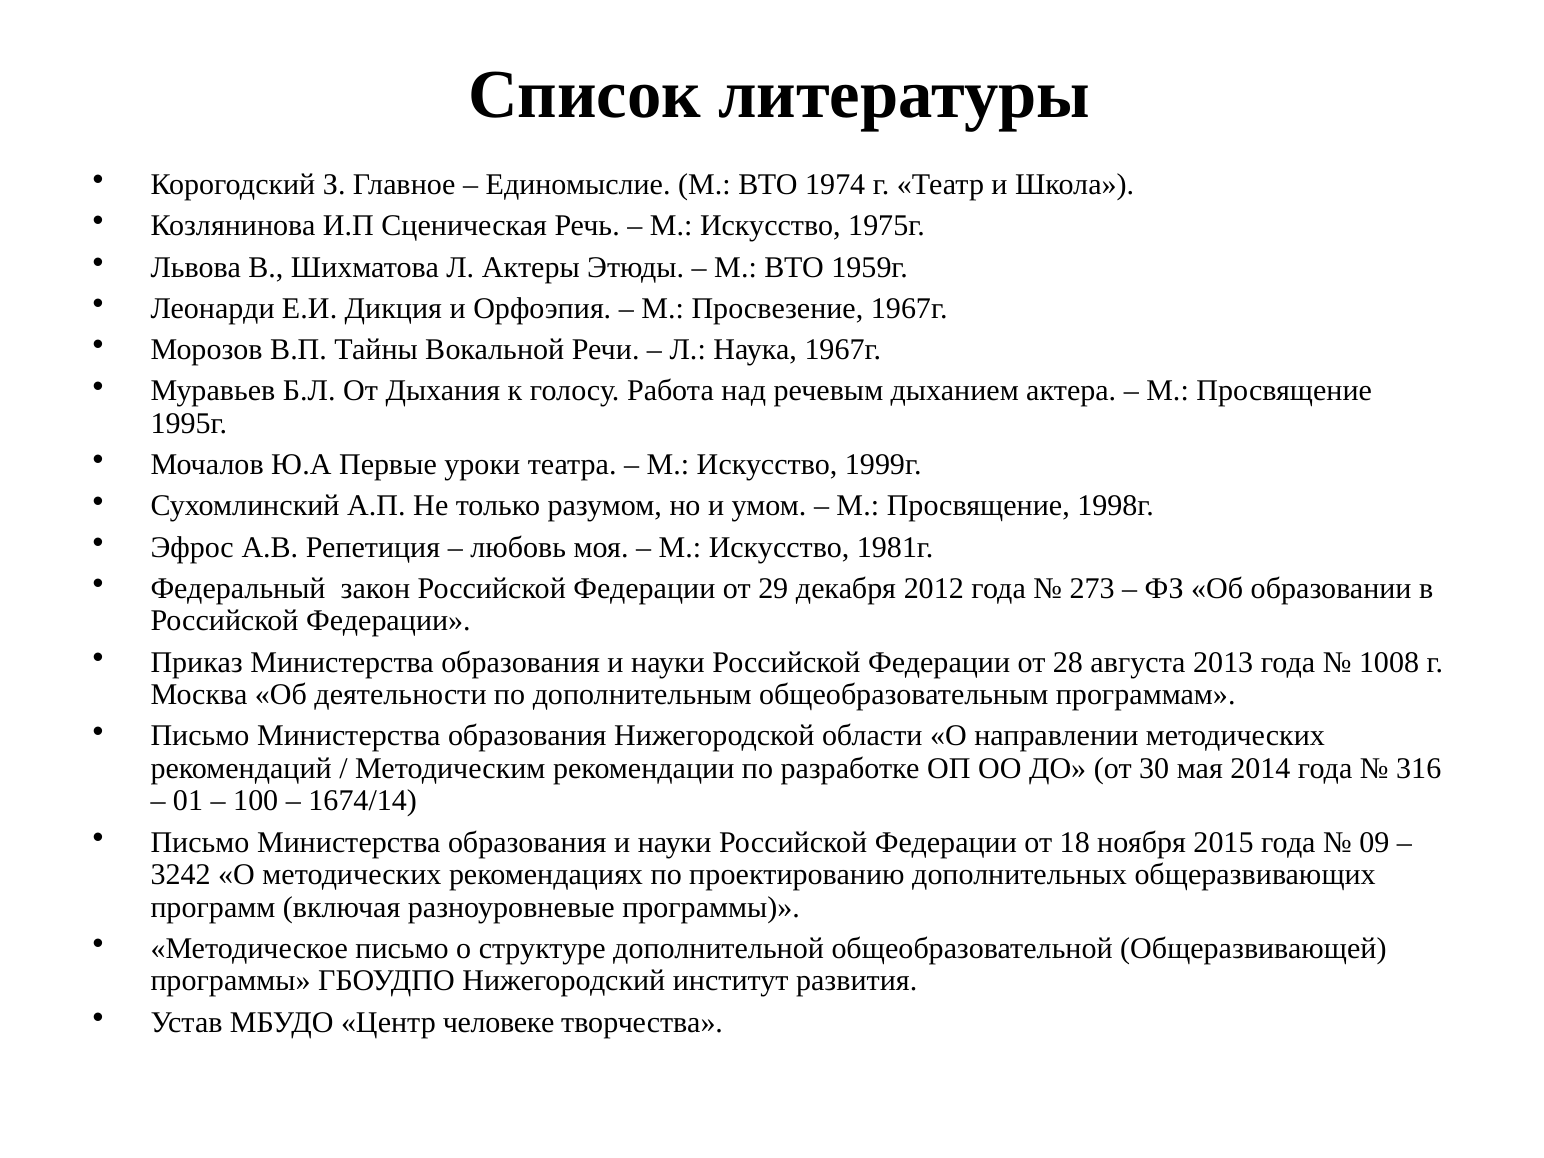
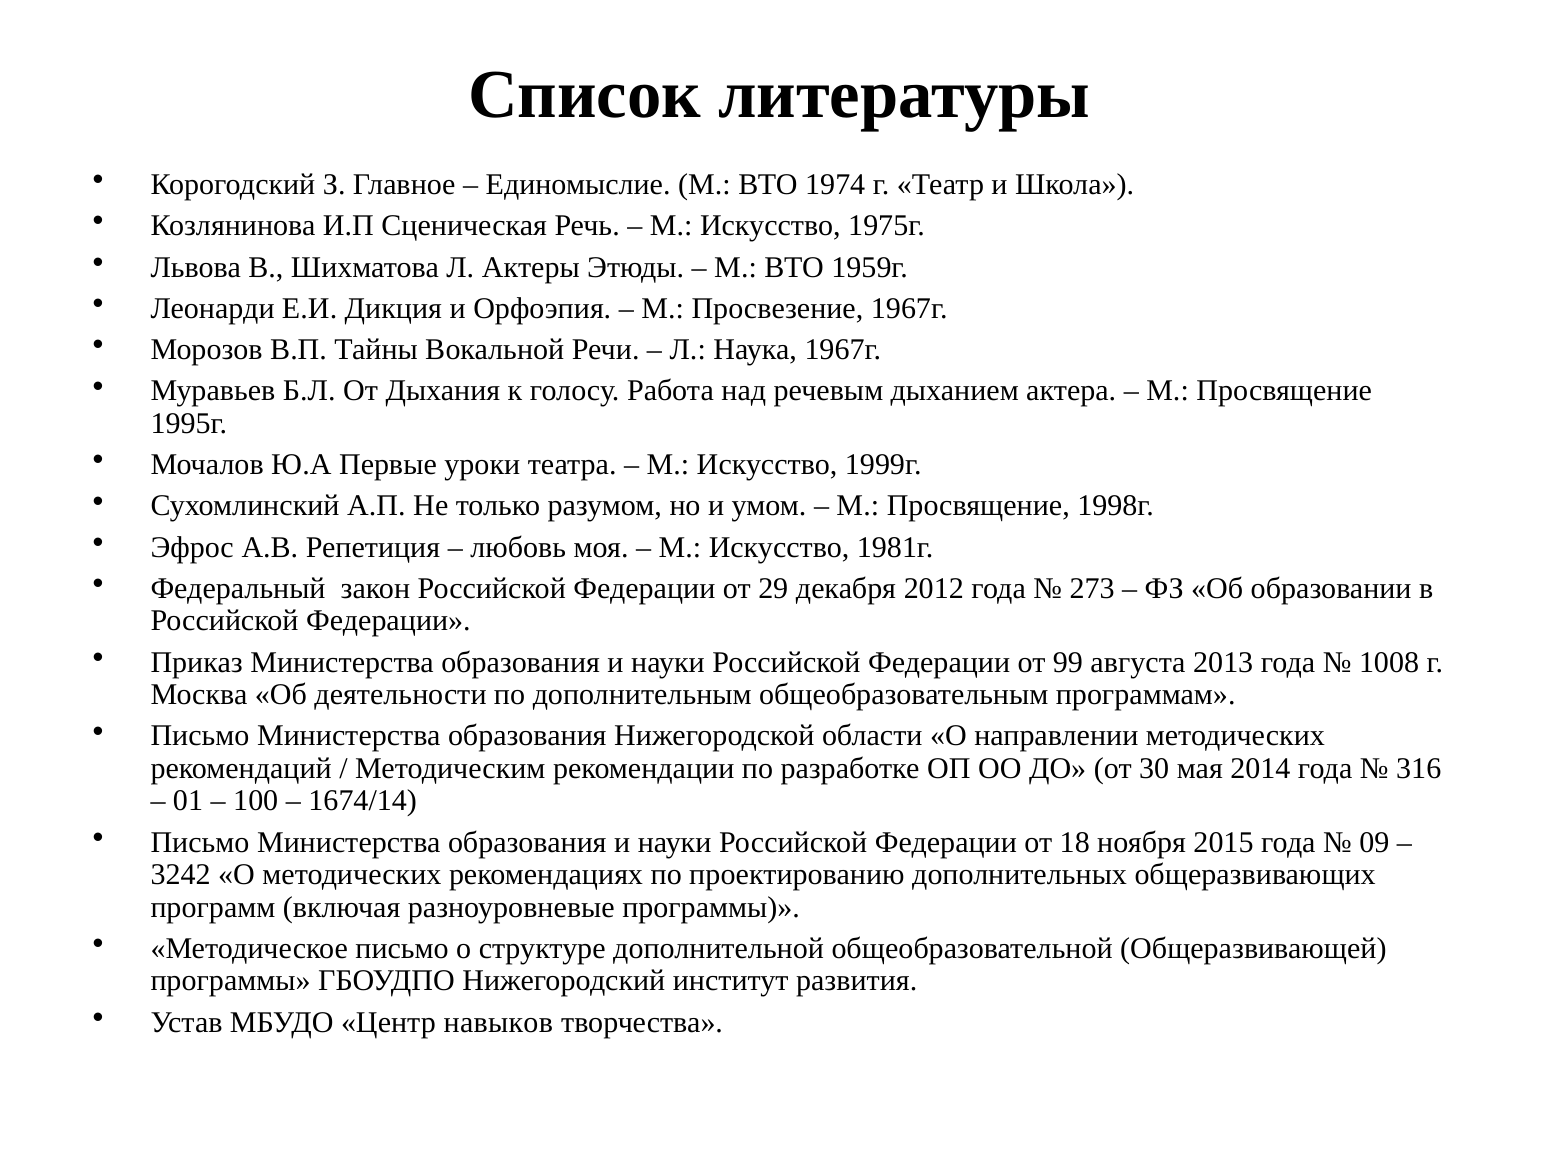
28: 28 -> 99
человеке: человеке -> навыков
